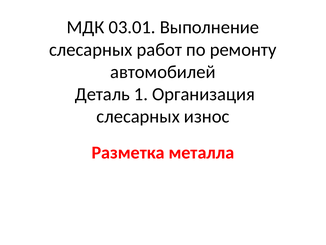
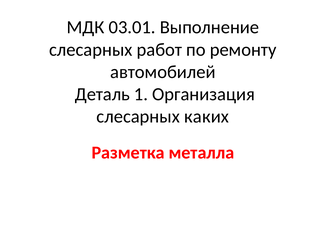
износ: износ -> каких
